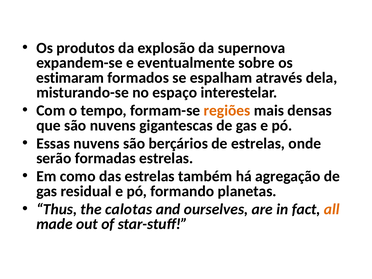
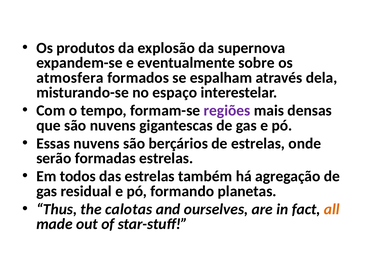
estimaram: estimaram -> atmosfera
regiões colour: orange -> purple
como: como -> todos
